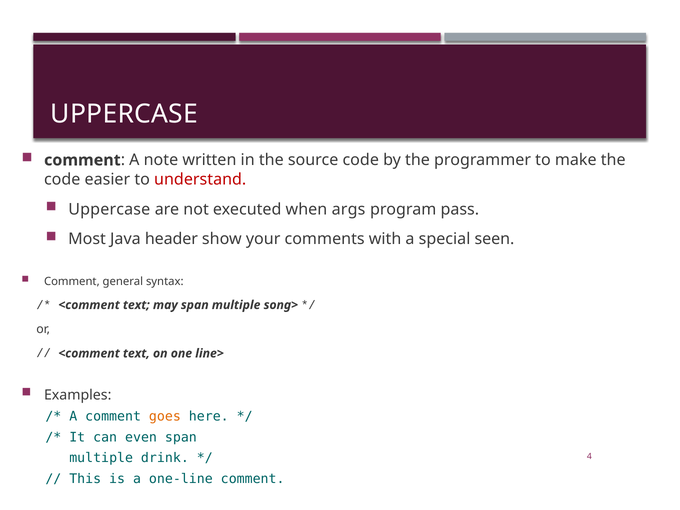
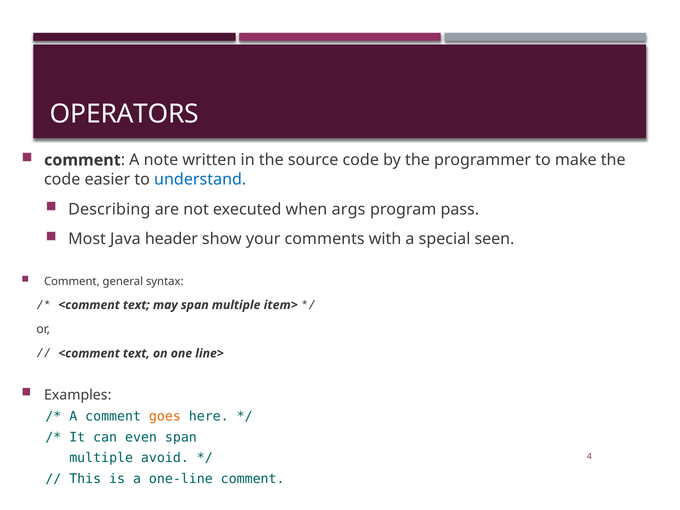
UPPERCASE at (124, 114): UPPERCASE -> OPERATORS
understand colour: red -> blue
Uppercase at (109, 209): Uppercase -> Describing
song>: song> -> item>
drink: drink -> avoid
